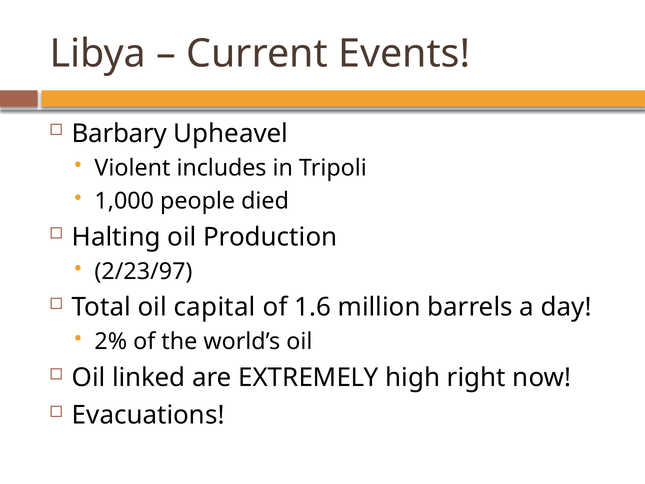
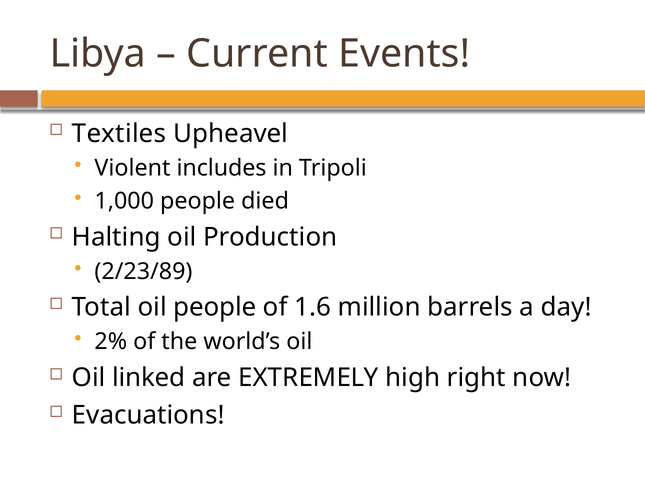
Barbary: Barbary -> Textiles
2/23/97: 2/23/97 -> 2/23/89
oil capital: capital -> people
